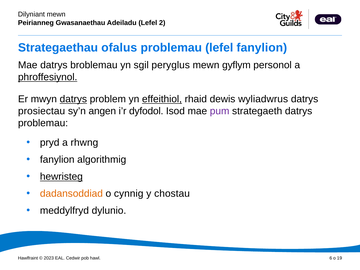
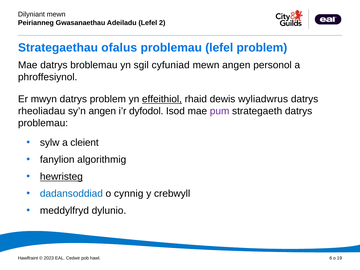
lefel fanylion: fanylion -> problem
peryglus: peryglus -> cyfuniad
mewn gyflym: gyflym -> angen
phroffesiynol underline: present -> none
datrys at (73, 99) underline: present -> none
prosiectau: prosiectau -> rheoliadau
pryd: pryd -> sylw
rhwng: rhwng -> cleient
dadansoddiad colour: orange -> blue
chostau: chostau -> crebwyll
